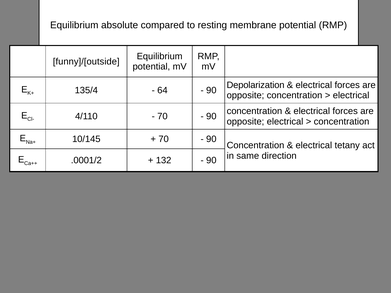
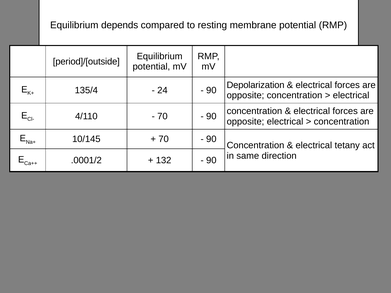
absolute: absolute -> depends
funny]/[outside: funny]/[outside -> period]/[outside
64: 64 -> 24
